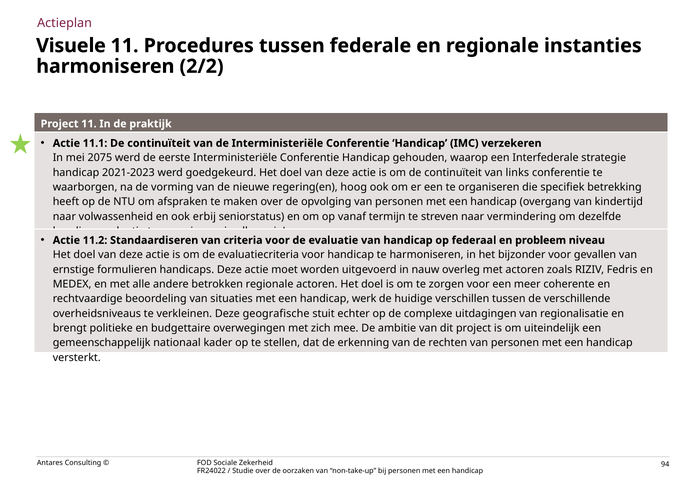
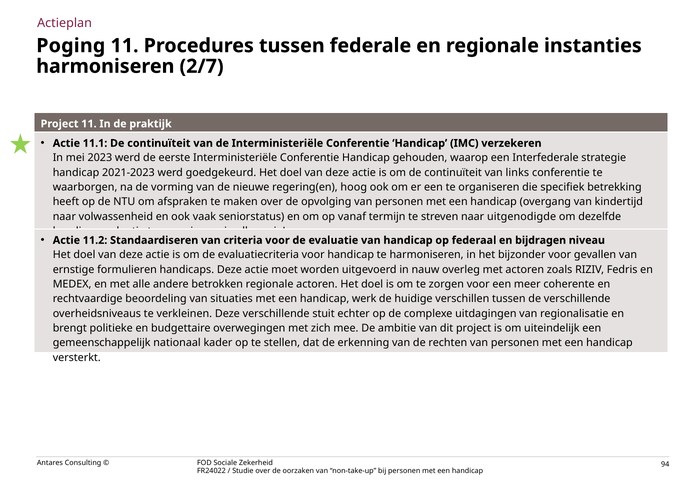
Visuele: Visuele -> Poging
2/2: 2/2 -> 2/7
2075: 2075 -> 2023
erbij: erbij -> vaak
vermindering: vermindering -> uitgenodigde
probleem: probleem -> bijdragen
Deze geografische: geografische -> verschillende
